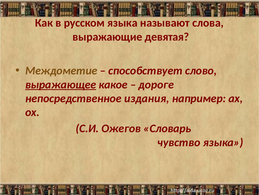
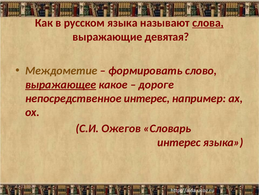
слова underline: none -> present
способствует: способствует -> формировать
непосредственное издания: издания -> интерес
чувство at (179, 142): чувство -> интерес
